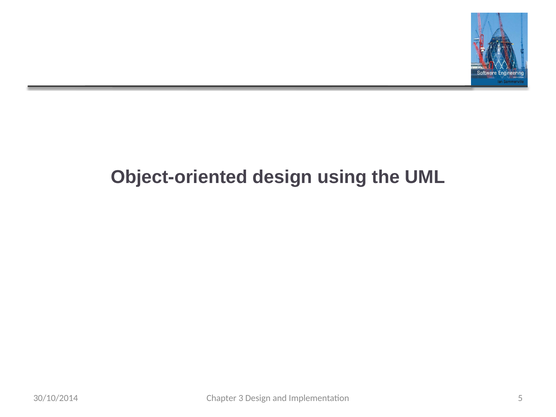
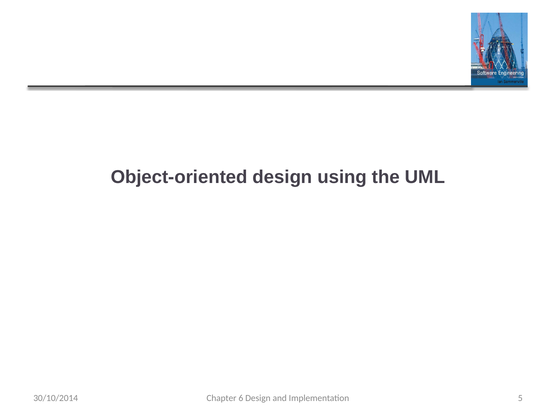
3: 3 -> 6
